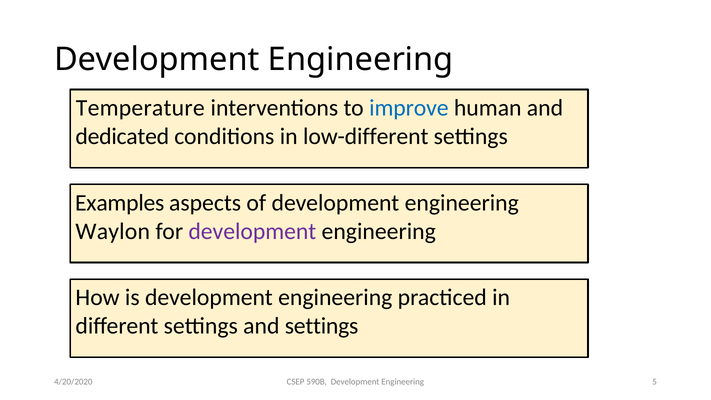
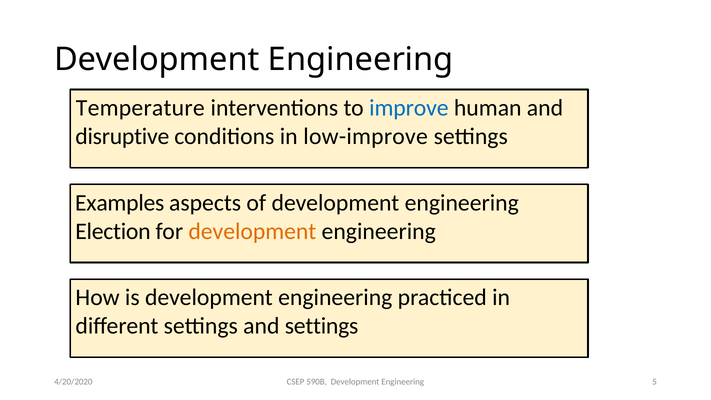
dedicated: dedicated -> disruptive
low-different: low-different -> low-improve
Waylon: Waylon -> Election
development at (252, 231) colour: purple -> orange
